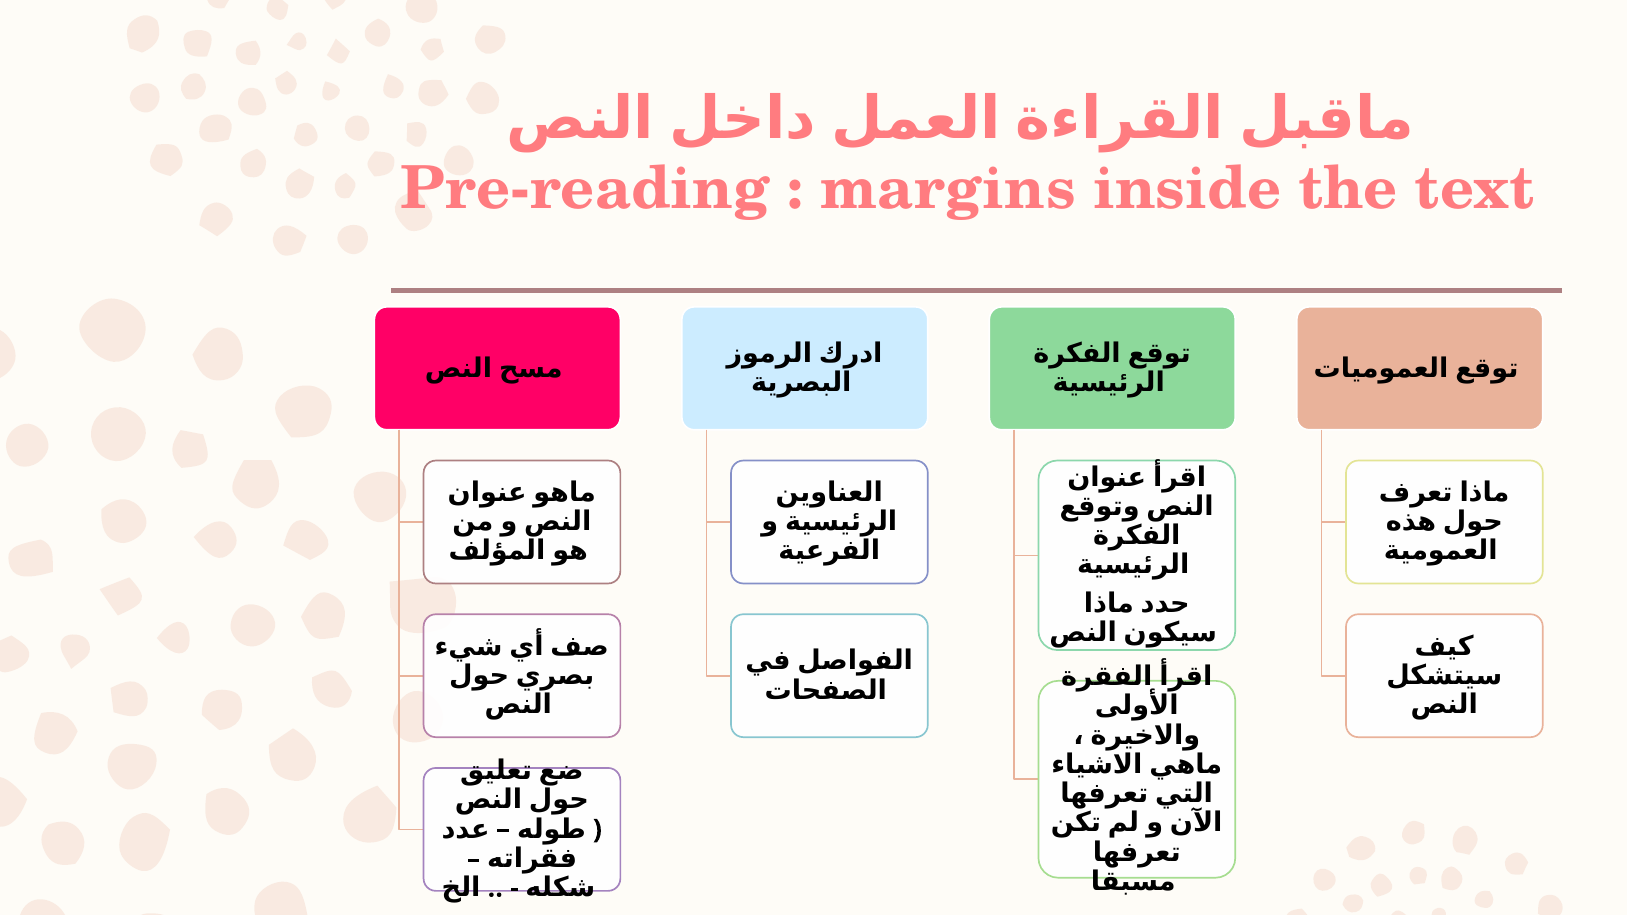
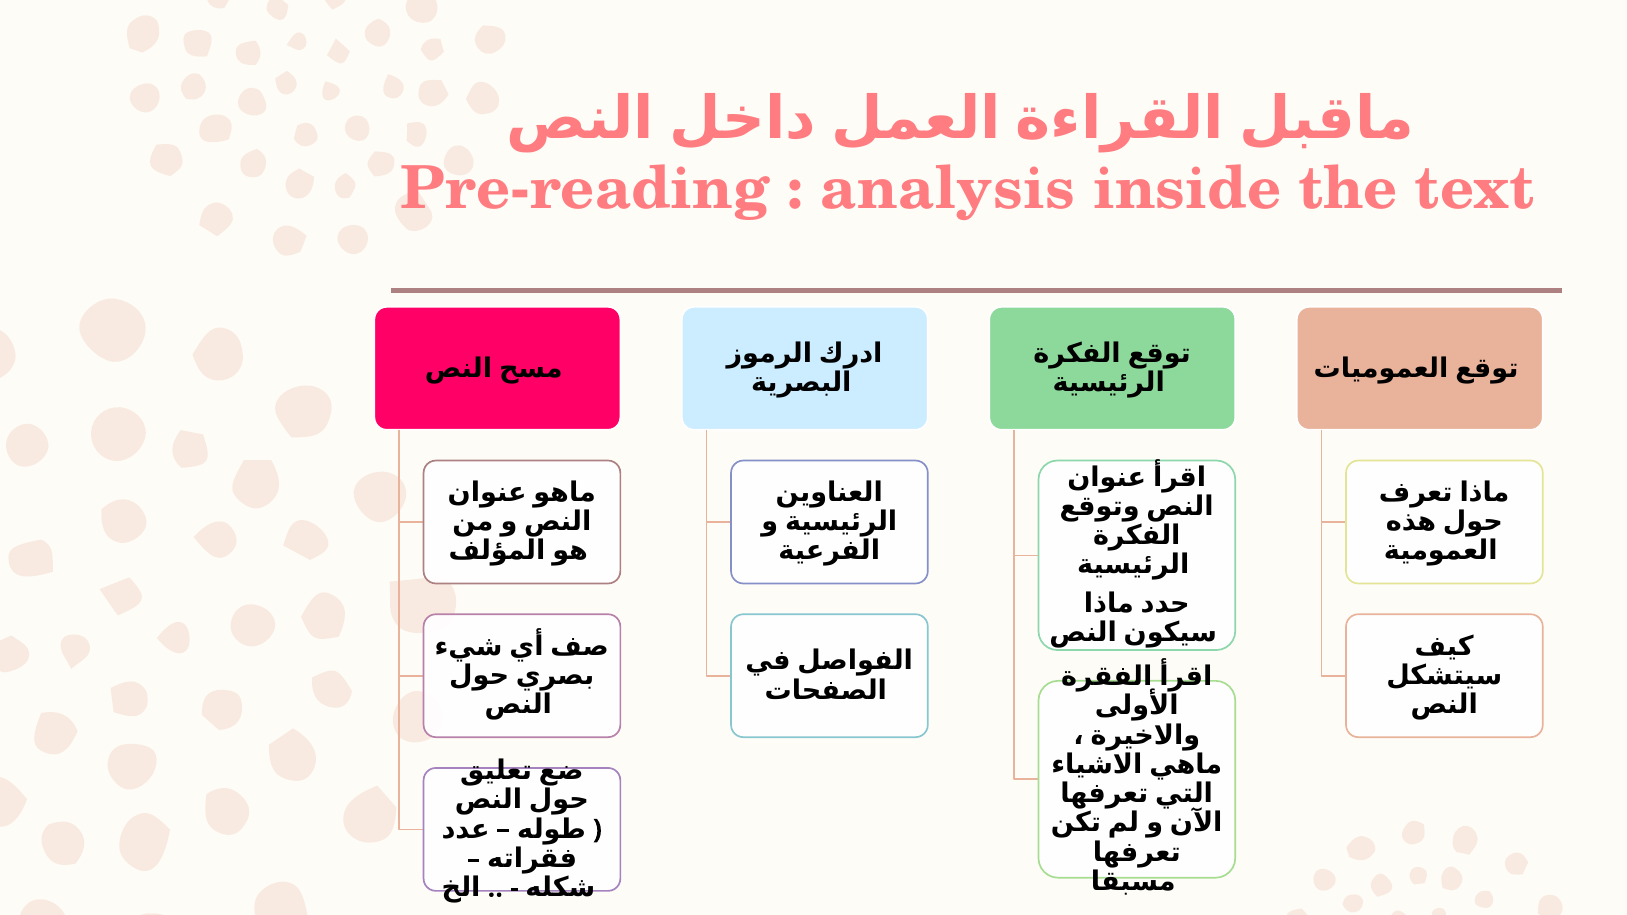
margins: margins -> analysis
